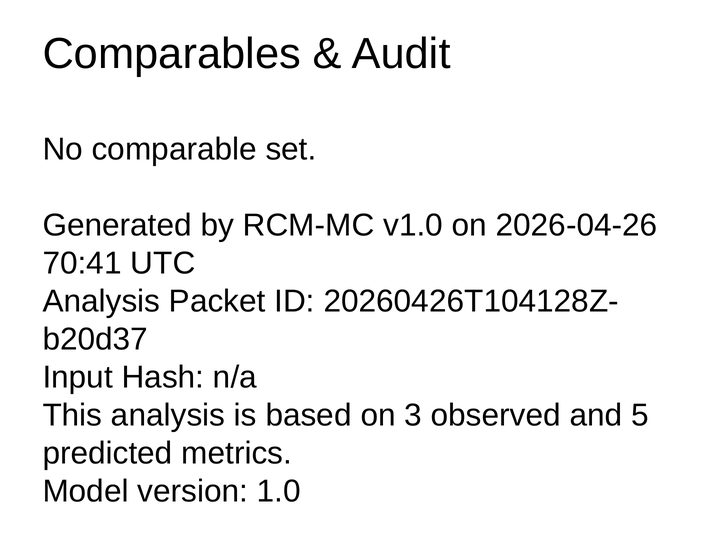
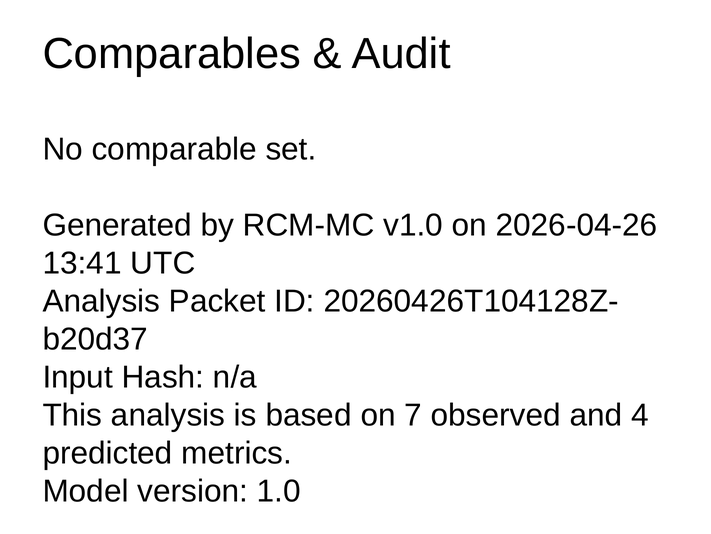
70:41: 70:41 -> 13:41
3: 3 -> 7
5: 5 -> 4
